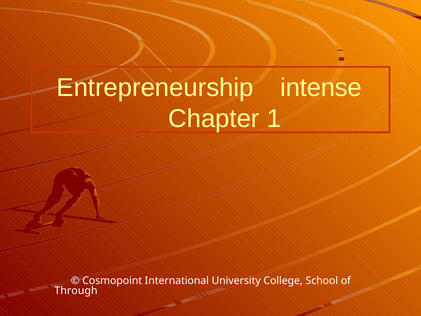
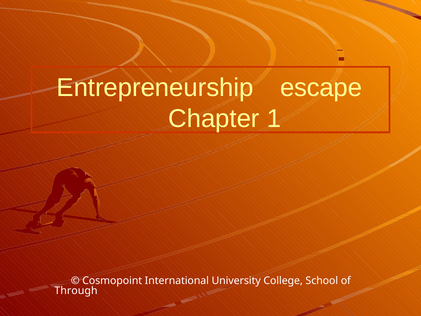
intense: intense -> escape
